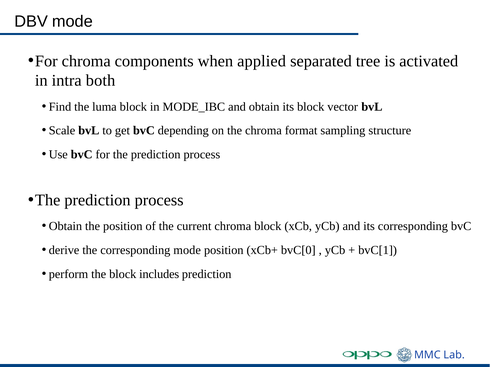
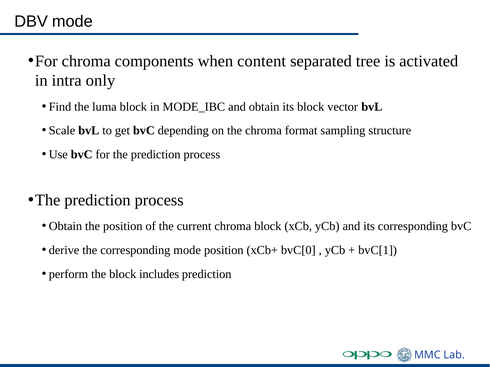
applied: applied -> content
both: both -> only
